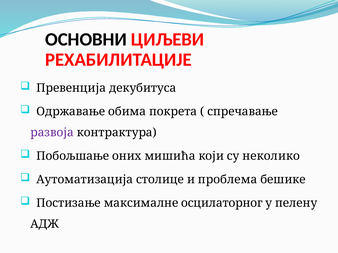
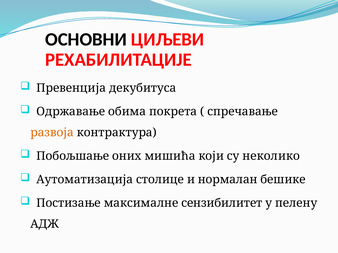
развоја colour: purple -> orange
проблема: проблема -> нормалан
осцилаторног: осцилаторног -> сензибилитет
